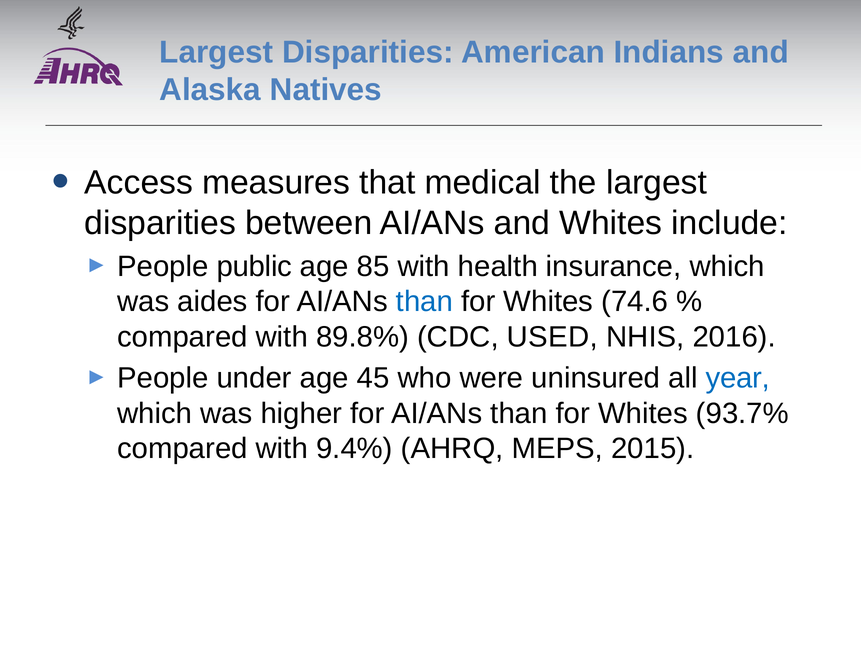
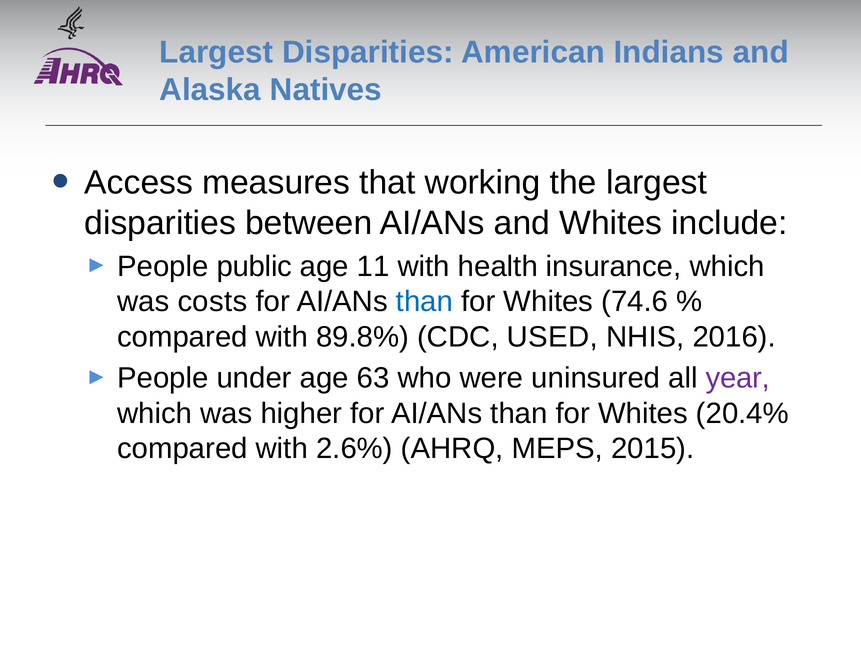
medical: medical -> working
85: 85 -> 11
aides: aides -> costs
45: 45 -> 63
year colour: blue -> purple
93.7%: 93.7% -> 20.4%
9.4%: 9.4% -> 2.6%
